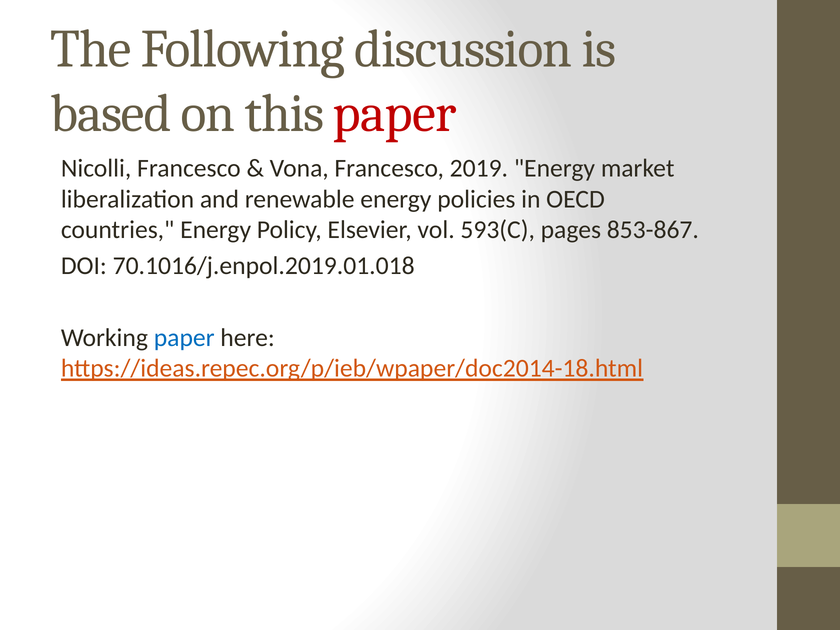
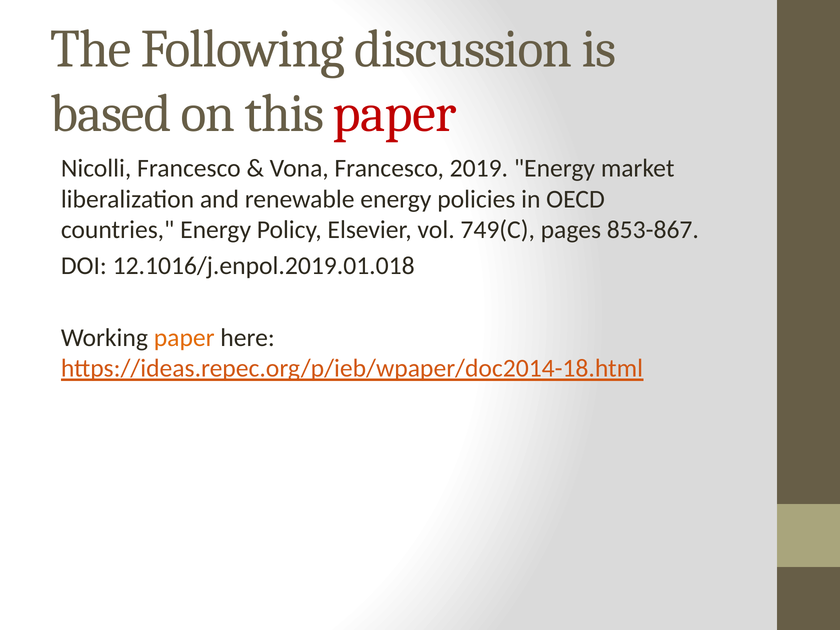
593(C: 593(C -> 749(C
70.1016/j.enpol.2019.01.018: 70.1016/j.enpol.2019.01.018 -> 12.1016/j.enpol.2019.01.018
paper at (184, 338) colour: blue -> orange
